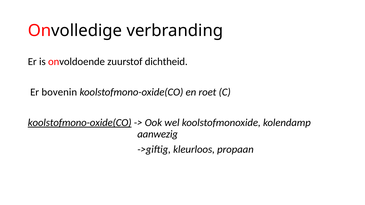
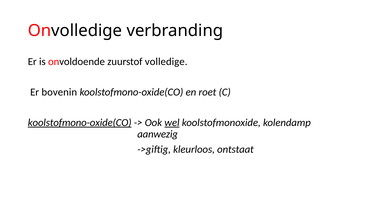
dichtheid: dichtheid -> volledige
wel underline: none -> present
propaan: propaan -> ontstaat
